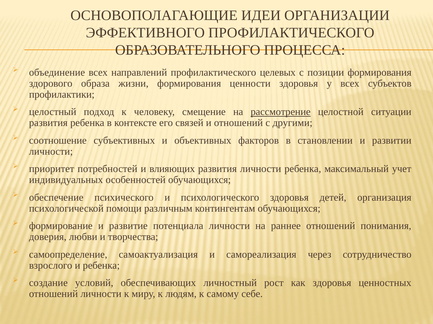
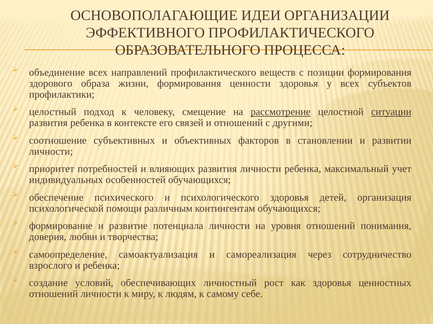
целевых: целевых -> веществ
ситуации underline: none -> present
раннее: раннее -> уровня
